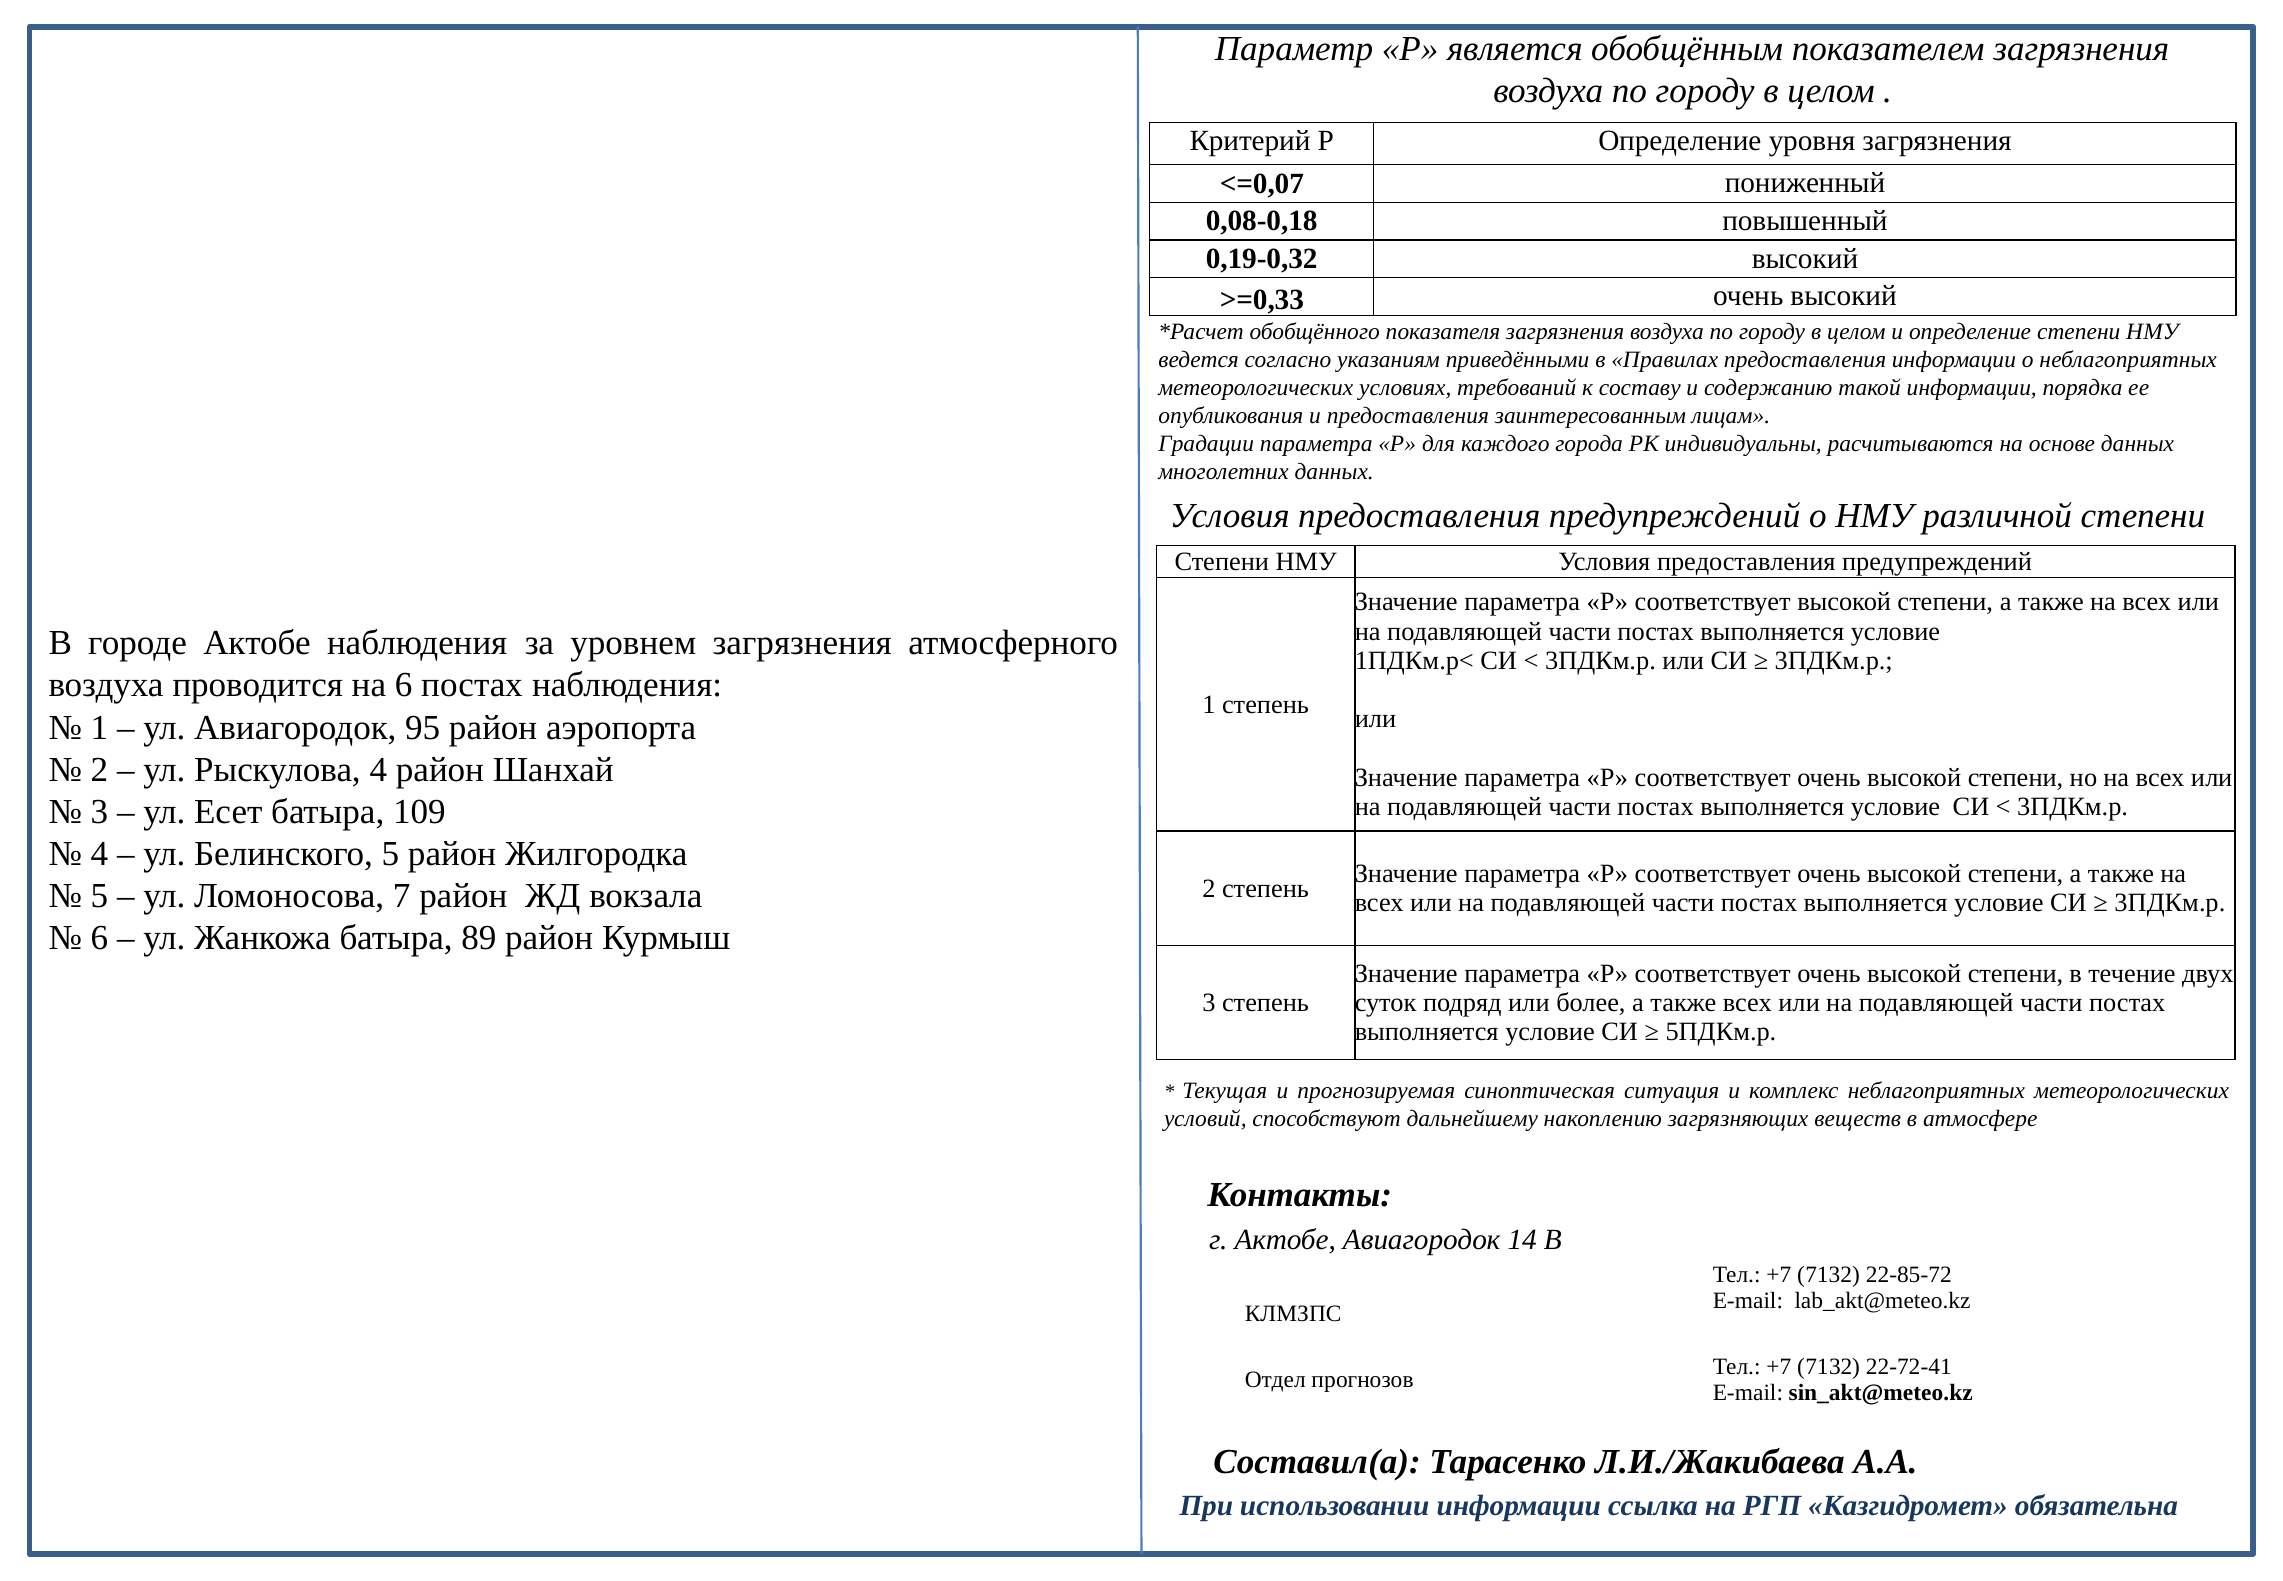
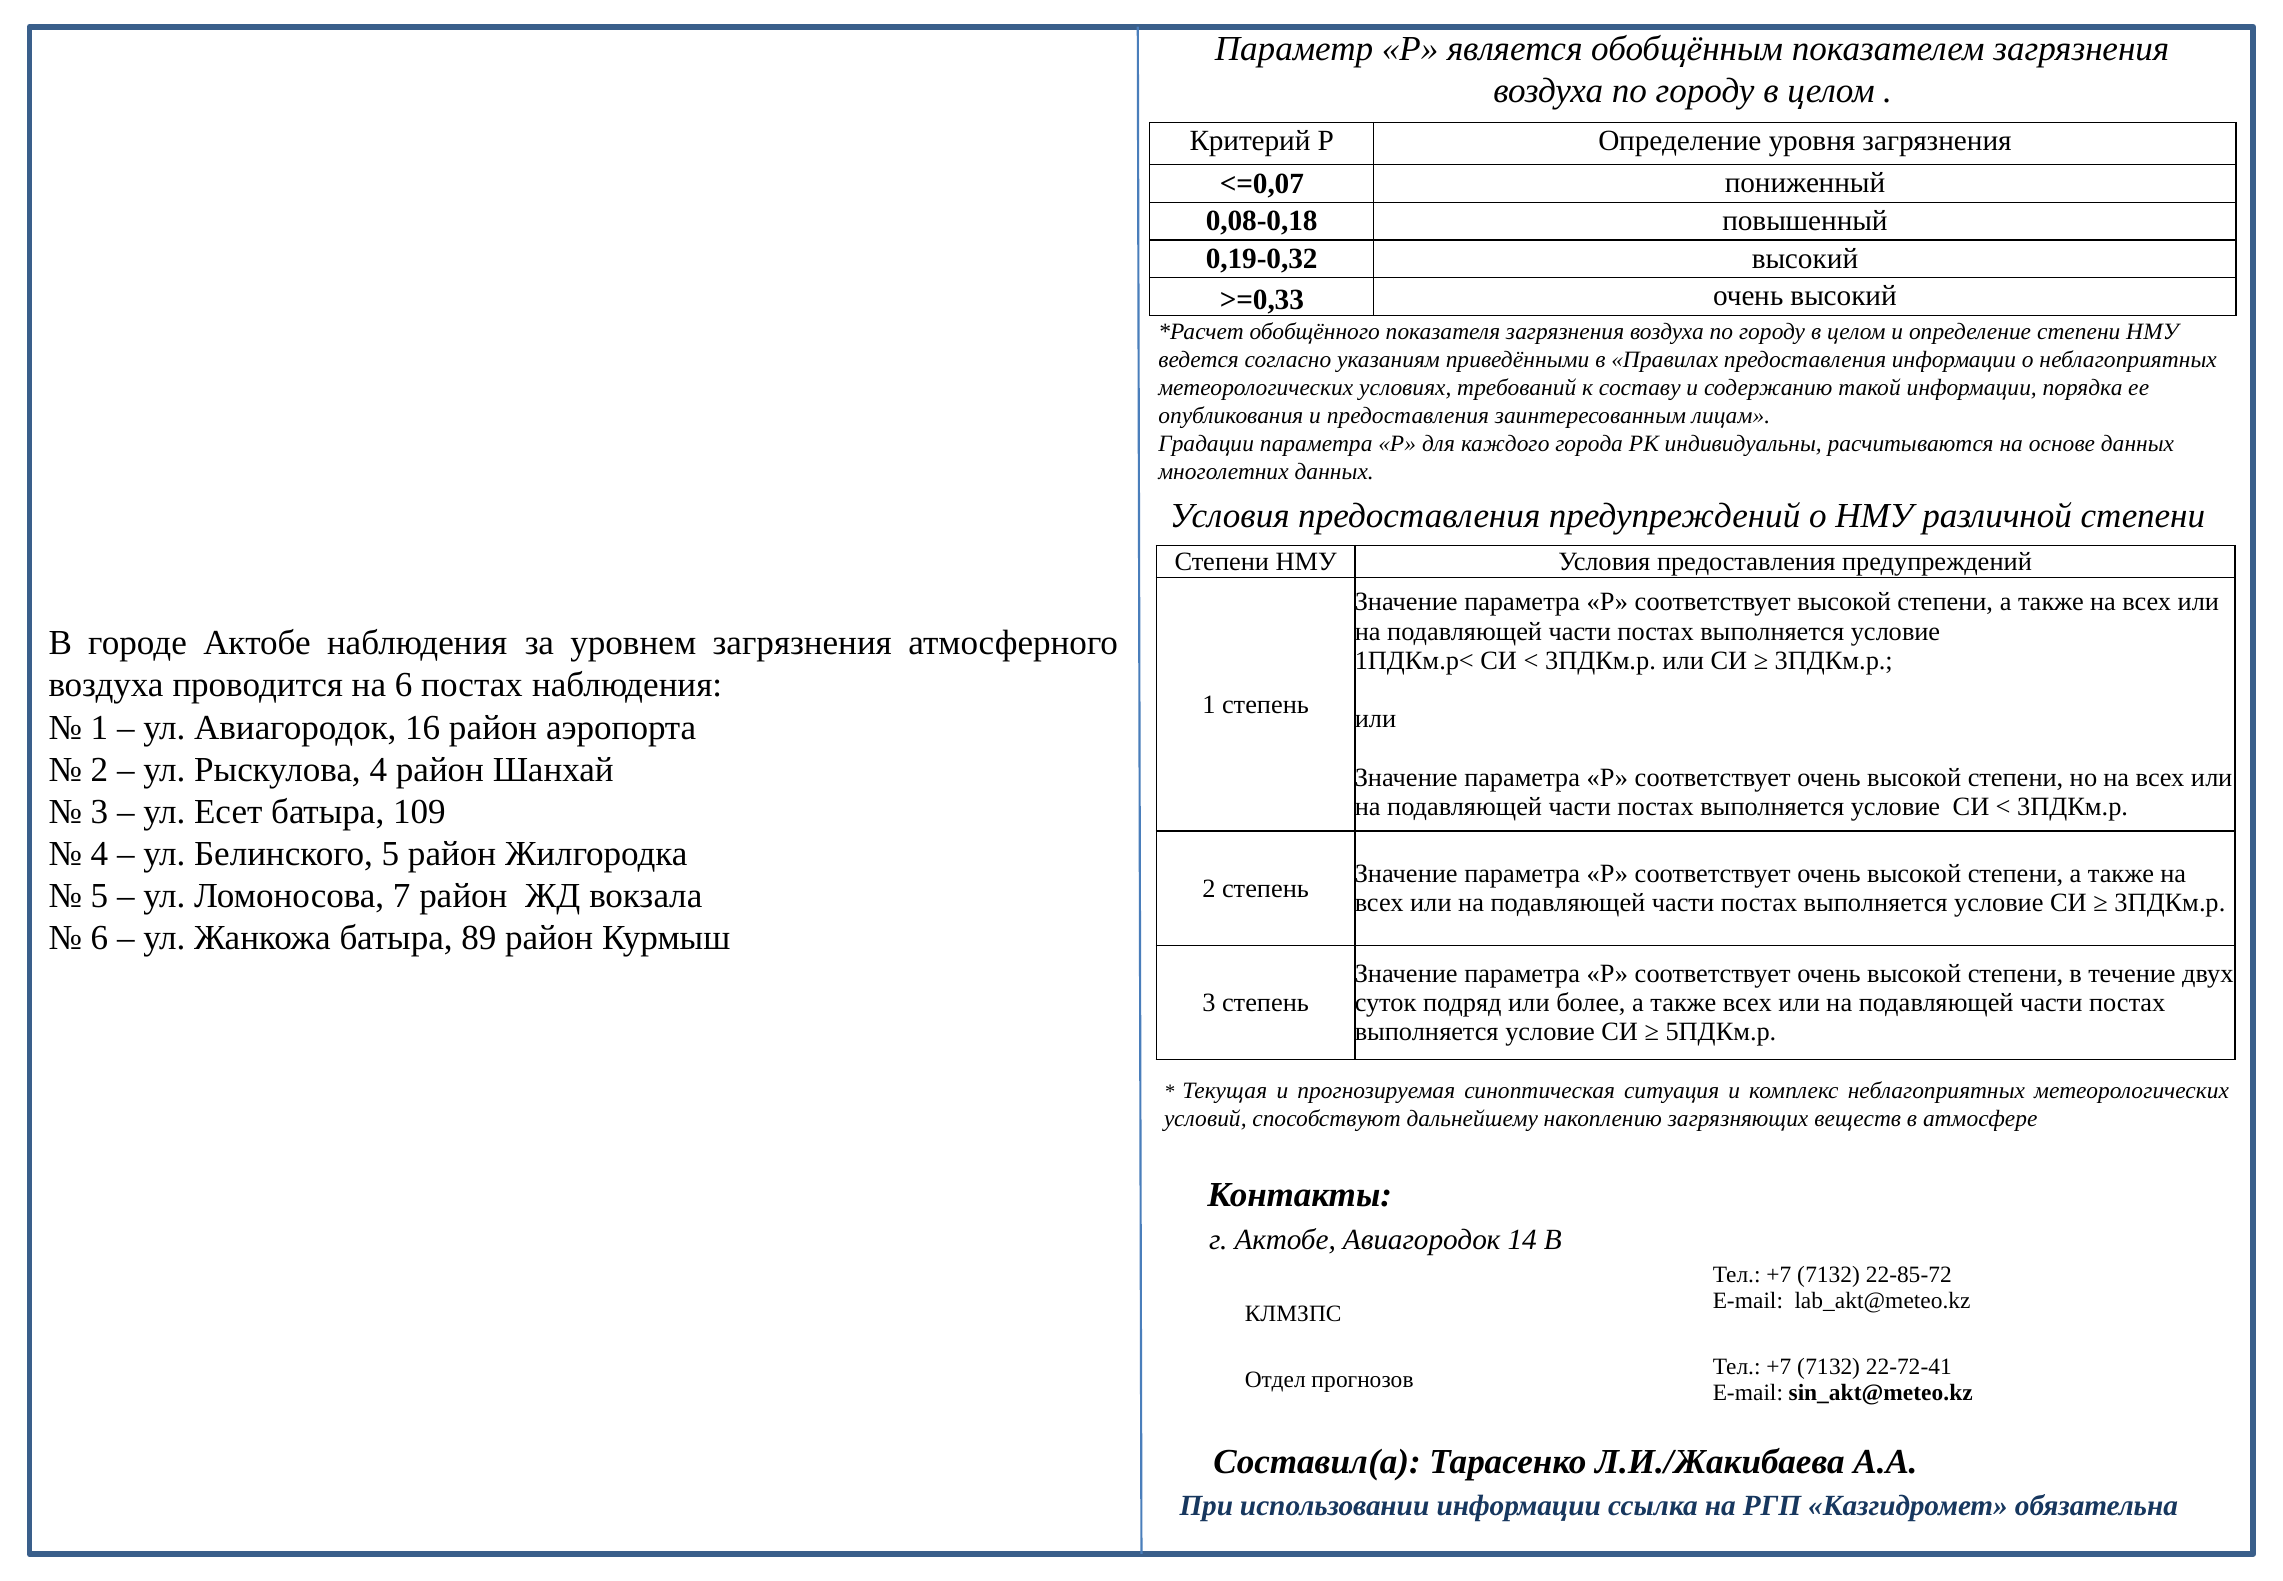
95: 95 -> 16
